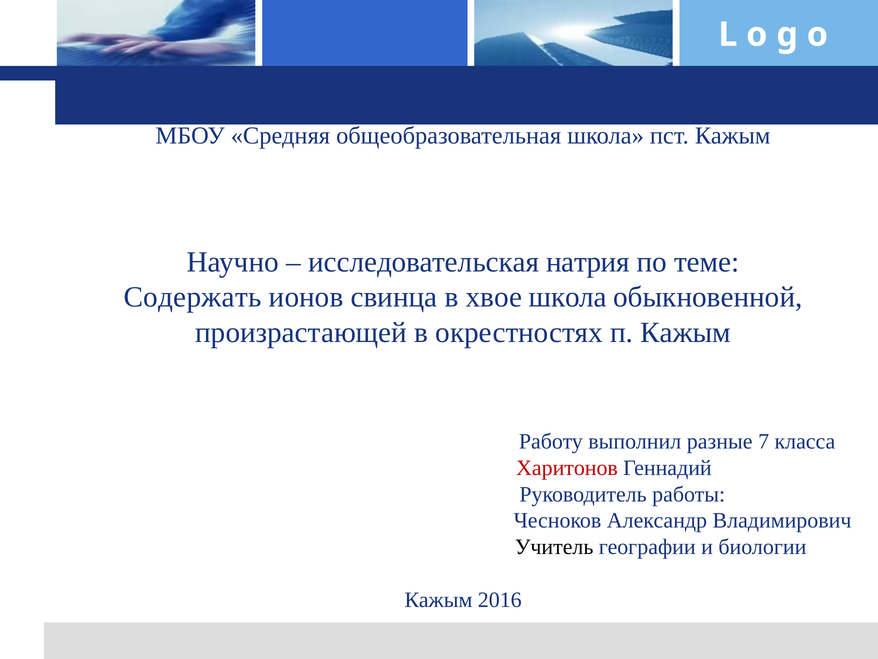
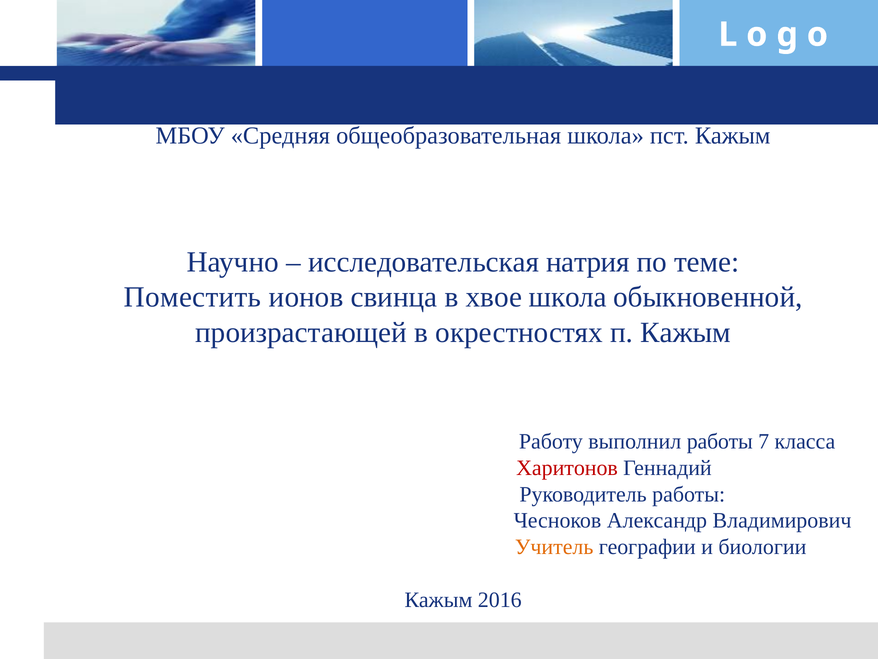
Содержать: Содержать -> Поместить
выполнил разные: разные -> работы
Учитель colour: black -> orange
